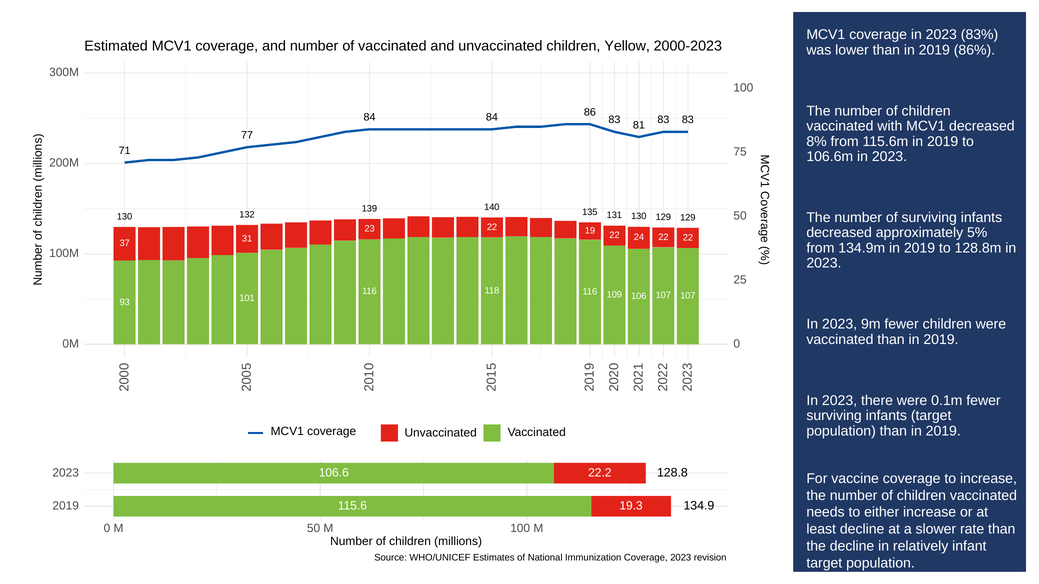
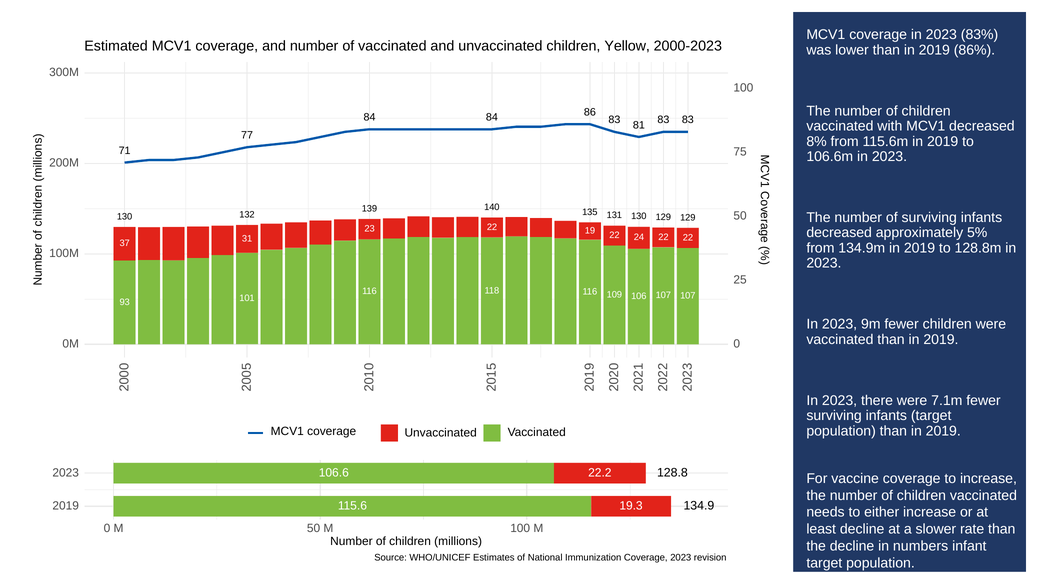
0.1m: 0.1m -> 7.1m
relatively: relatively -> numbers
